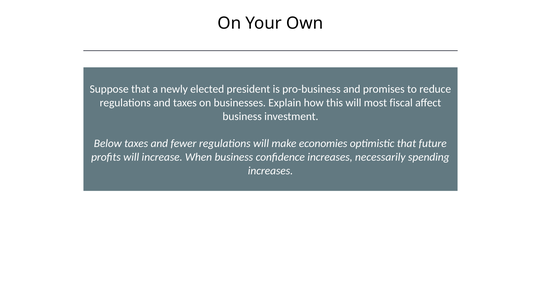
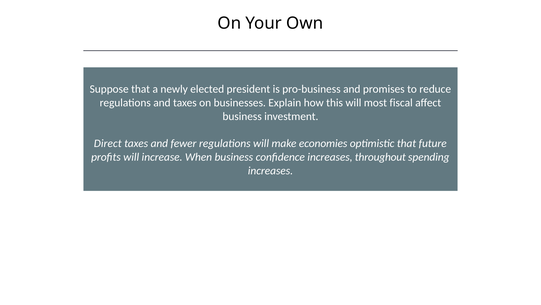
Below: Below -> Direct
necessarily: necessarily -> throughout
